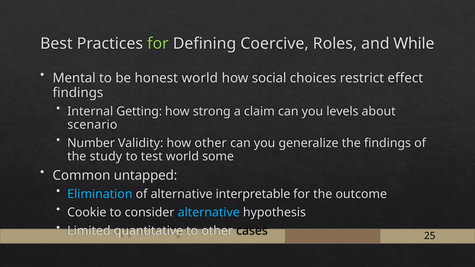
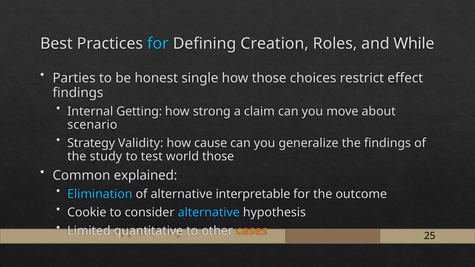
for at (158, 44) colour: light green -> light blue
Coercive: Coercive -> Creation
Mental: Mental -> Parties
honest world: world -> single
how social: social -> those
levels: levels -> move
Number: Number -> Strategy
how other: other -> cause
world some: some -> those
untapped: untapped -> explained
cases colour: black -> orange
